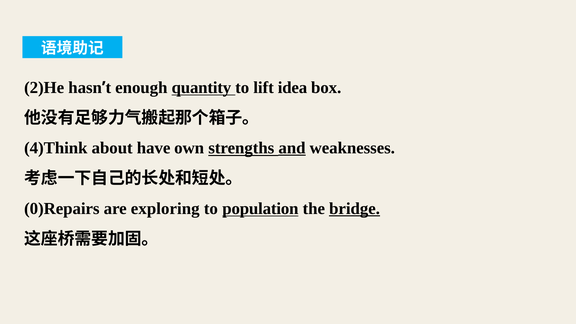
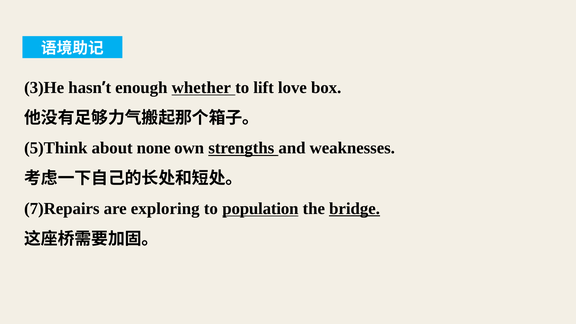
2)He: 2)He -> 3)He
quantity: quantity -> whether
idea: idea -> love
4)Think: 4)Think -> 5)Think
have: have -> none
and underline: present -> none
0)Repairs: 0)Repairs -> 7)Repairs
